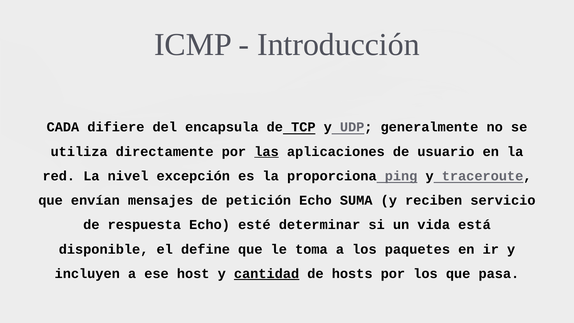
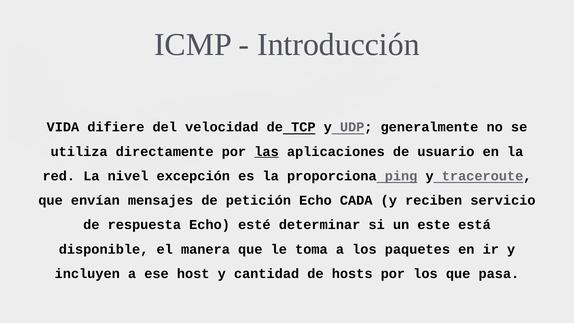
CADA: CADA -> VIDA
encapsula: encapsula -> velocidad
SUMA: SUMA -> CADA
vida: vida -> este
define: define -> manera
cantidad underline: present -> none
